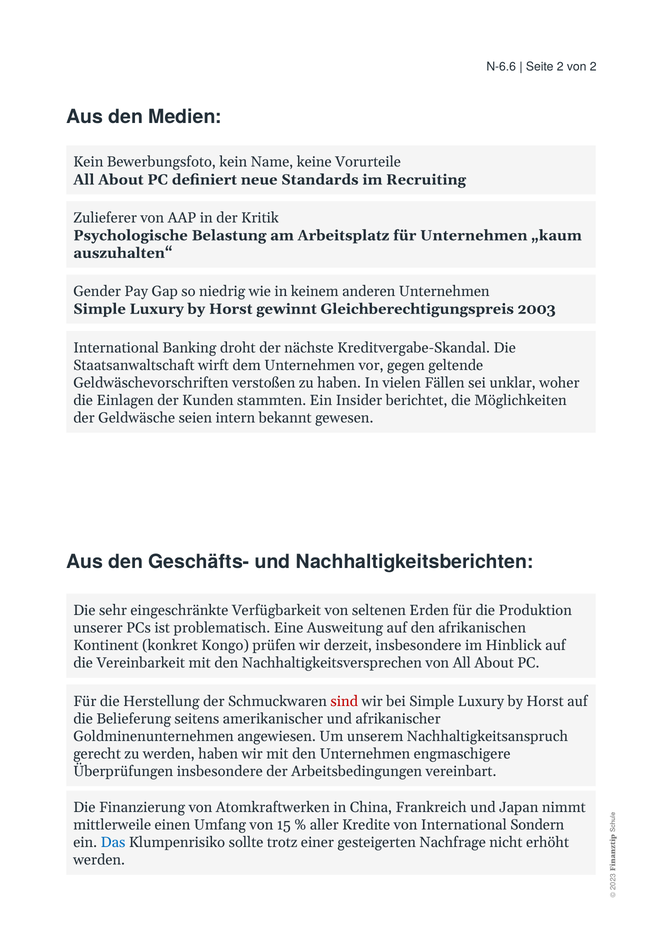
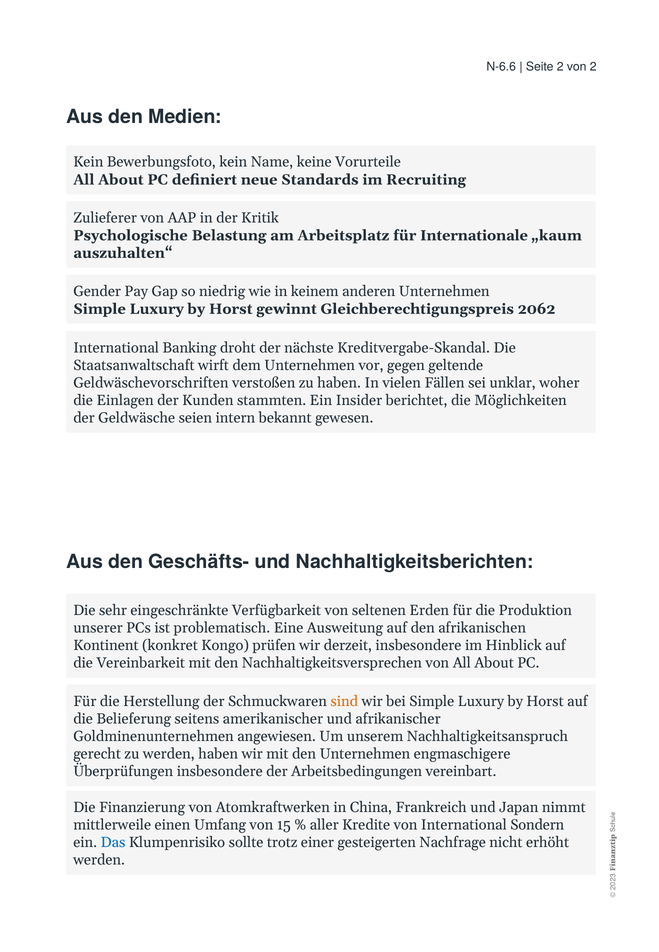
für Unternehmen: Unternehmen -> Internationale
2003: 2003 -> 2062
sind colour: red -> orange
